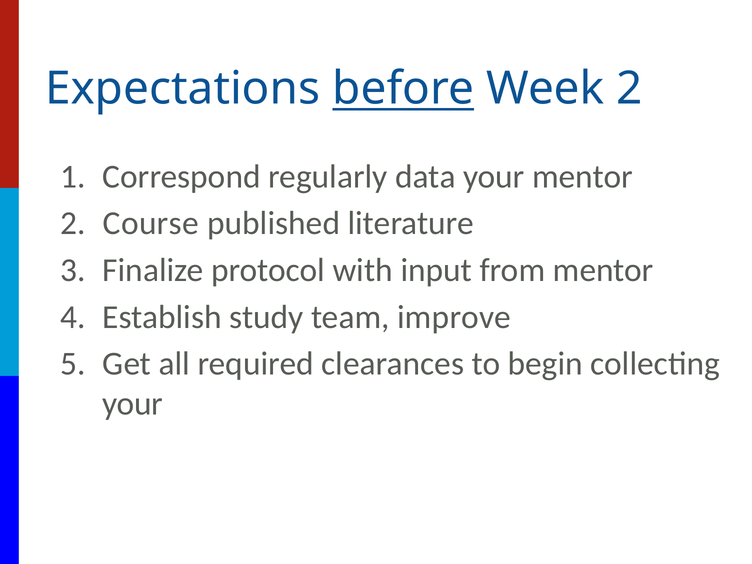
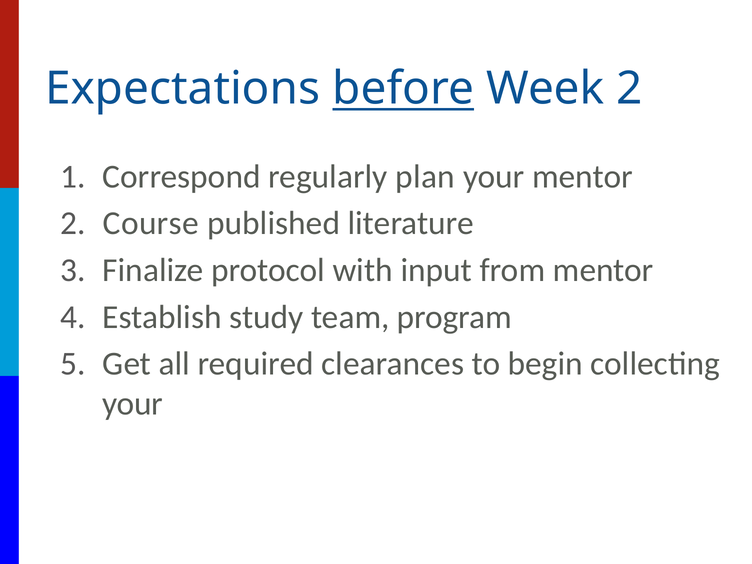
data: data -> plan
improve: improve -> program
